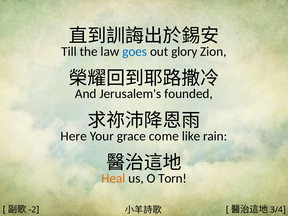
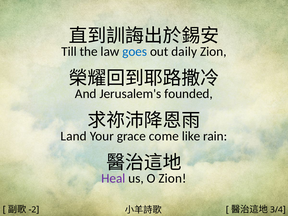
glory: glory -> daily
Here: Here -> Land
Heal colour: orange -> purple
O Torn: Torn -> Zion
